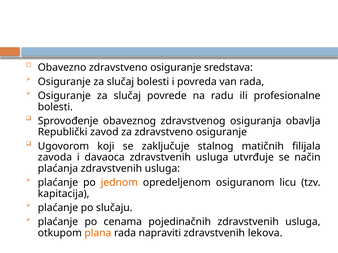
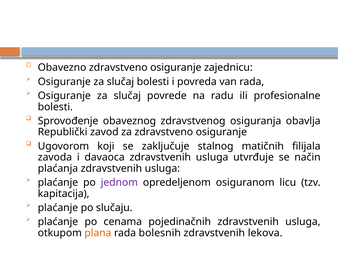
sredstava: sredstava -> zajednicu
jednom colour: orange -> purple
napraviti: napraviti -> bolesnih
